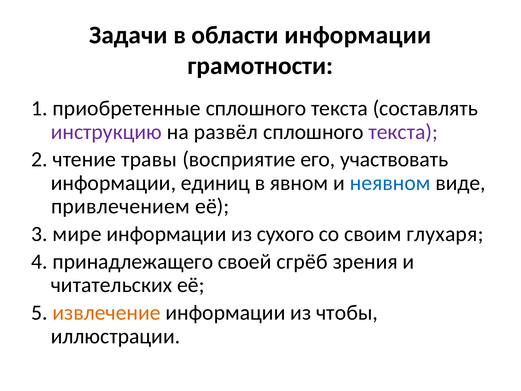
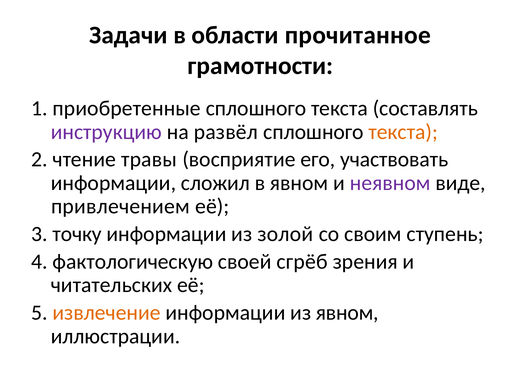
области информации: информации -> прочитанное
текста at (403, 132) colour: purple -> orange
единиц: единиц -> сложил
неявном colour: blue -> purple
мире: мире -> точку
сухого: сухого -> золой
глухаря: глухаря -> ступень
принадлежащего: принадлежащего -> фактологическую
из чтобы: чтобы -> явном
